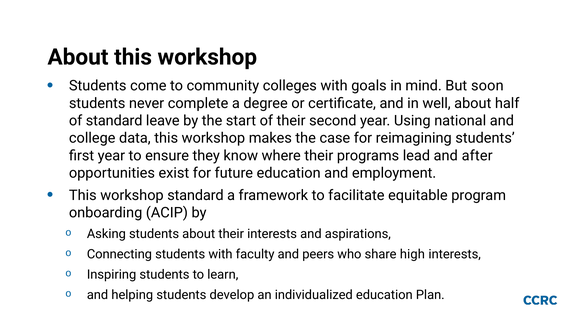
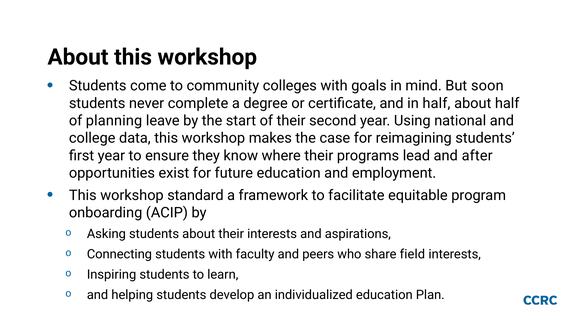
in well: well -> half
of standard: standard -> planning
high: high -> field
